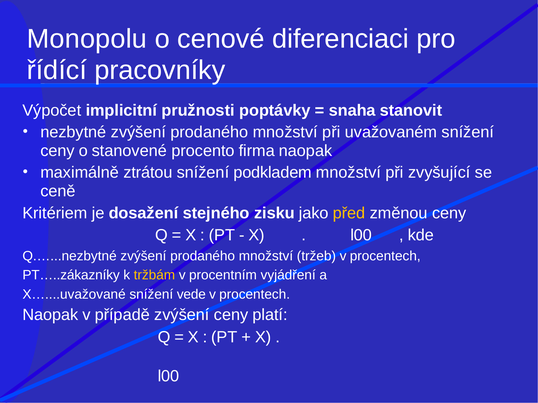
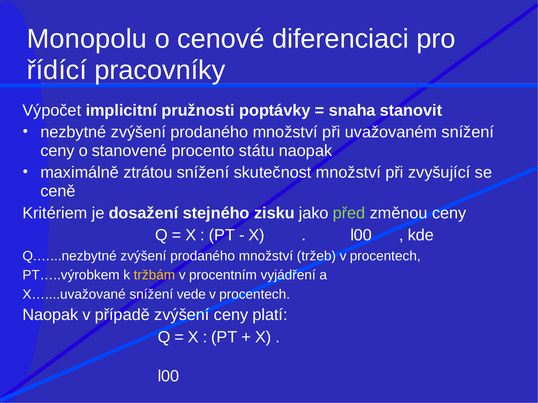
firma: firma -> státu
podkladem: podkladem -> skutečnost
před colour: yellow -> light green
PT…..zákazníky: PT…..zákazníky -> PT…..výrobkem
